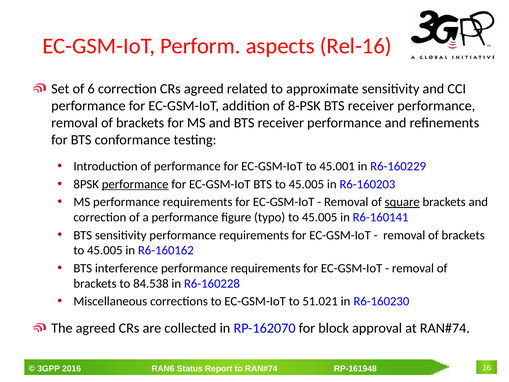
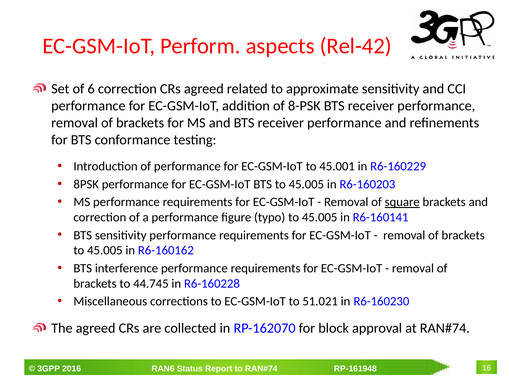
Rel-16: Rel-16 -> Rel-42
performance at (135, 184) underline: present -> none
84.538: 84.538 -> 44.745
